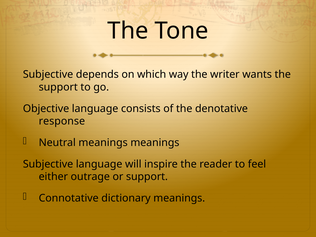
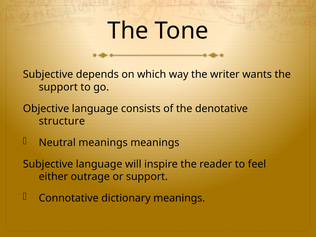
response: response -> structure
